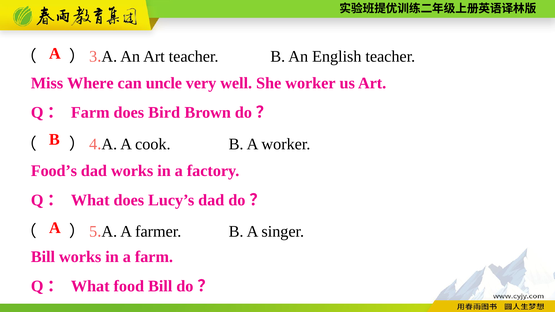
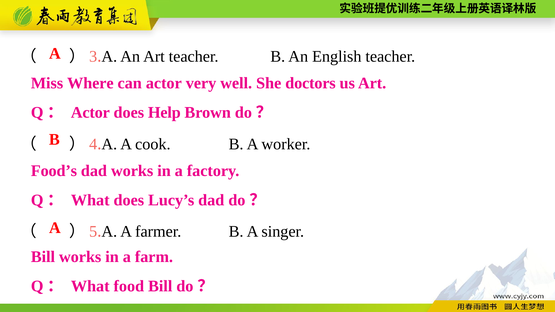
can uncle: uncle -> actor
She worker: worker -> doctors
Farm at (90, 113): Farm -> Actor
Bird: Bird -> Help
